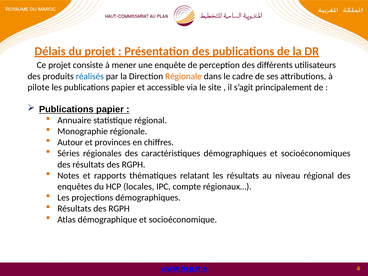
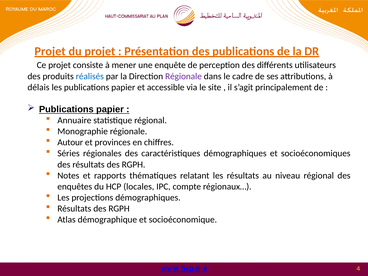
Délais at (50, 51): Délais -> Projet
Régionale at (183, 76) colour: orange -> purple
pilote: pilote -> délais
